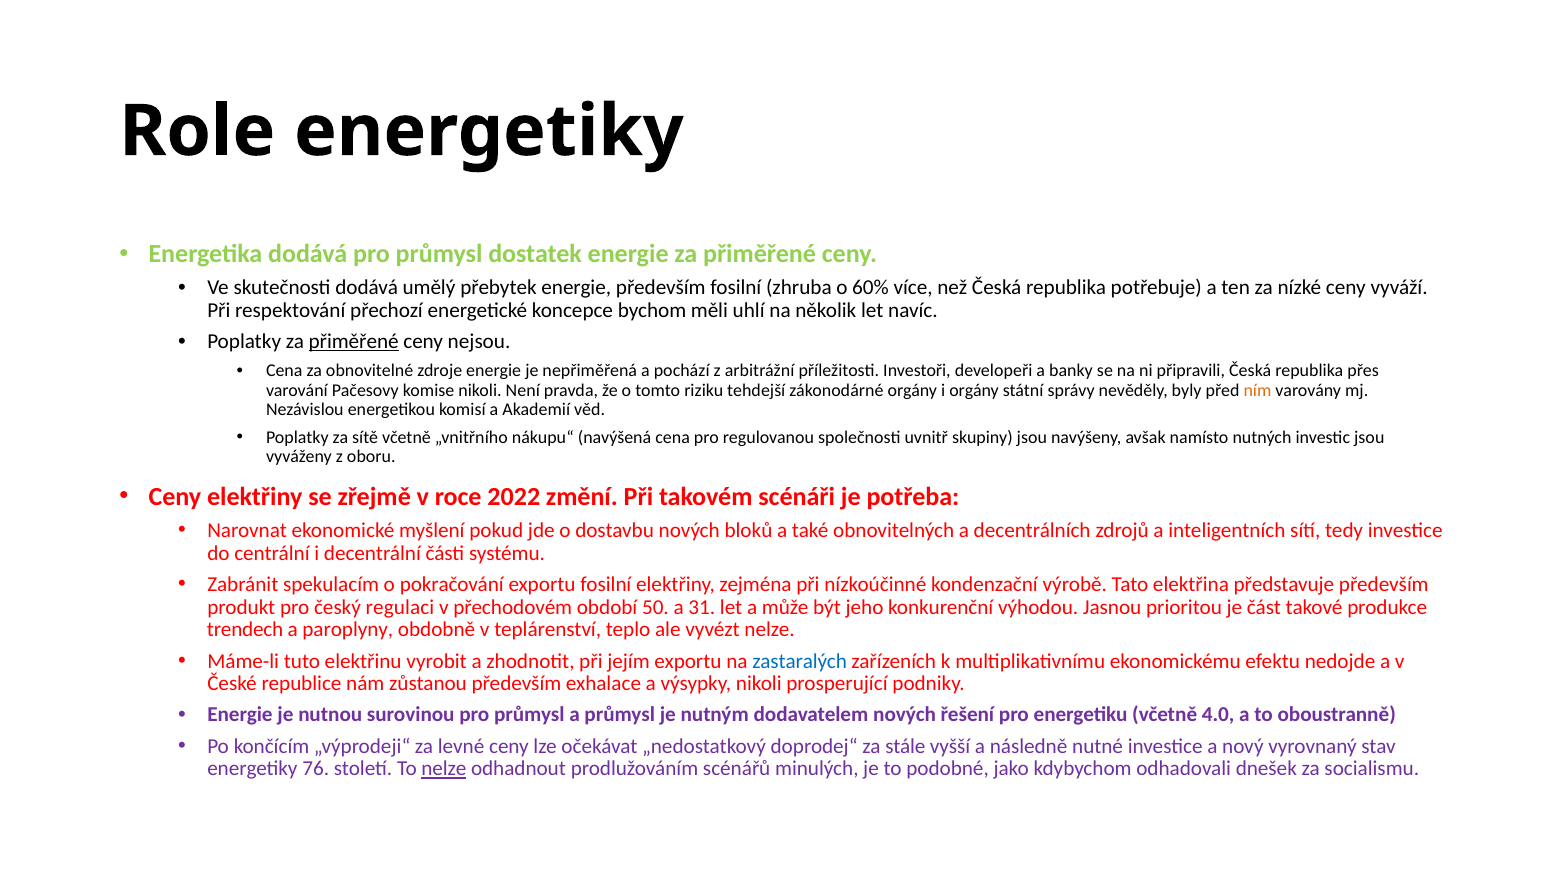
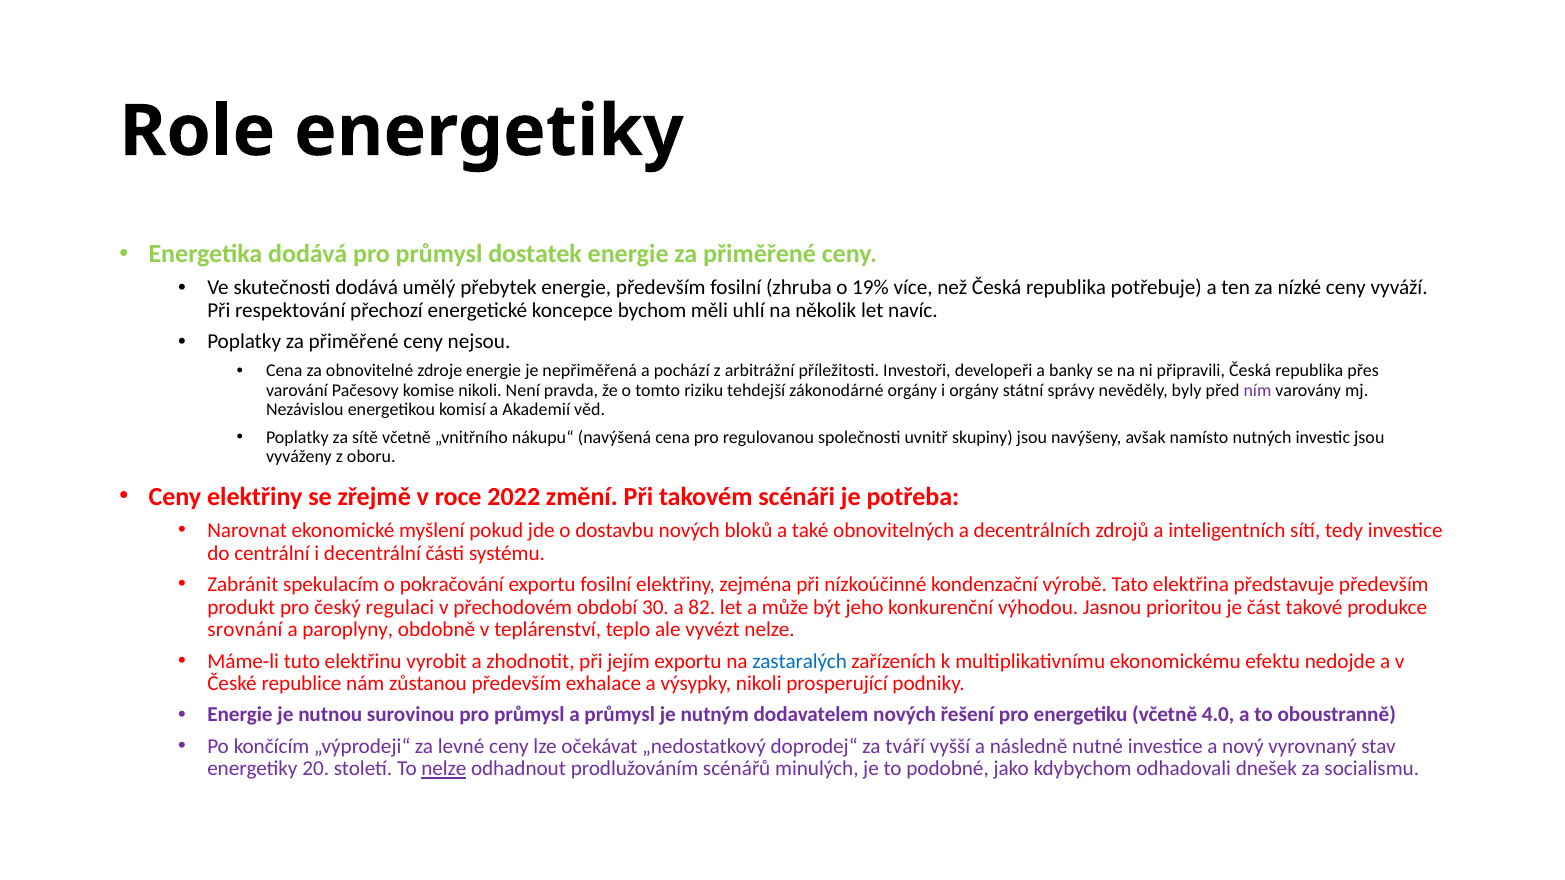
60%: 60% -> 19%
přiměřené at (354, 342) underline: present -> none
ním colour: orange -> purple
50: 50 -> 30
31: 31 -> 82
trendech: trendech -> srovnání
stále: stále -> tváří
76: 76 -> 20
